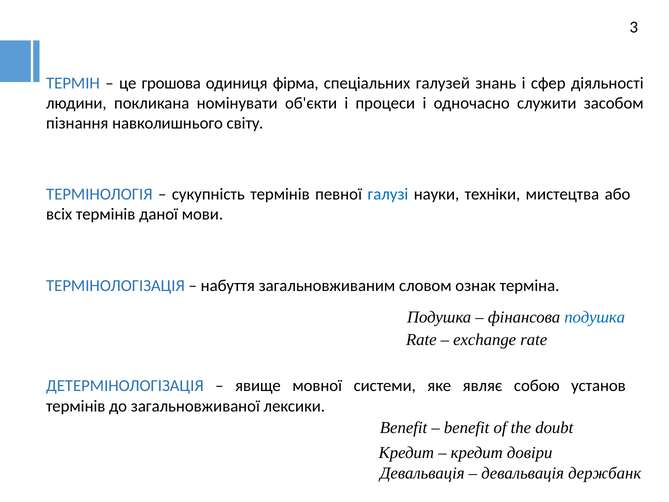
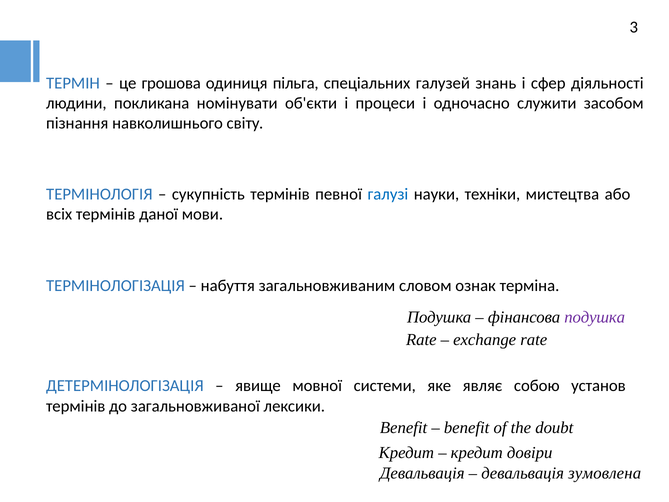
фірма: фірма -> пільга
подушка at (595, 317) colour: blue -> purple
держбанк: держбанк -> зумовлена
